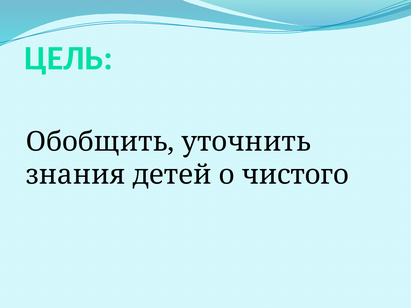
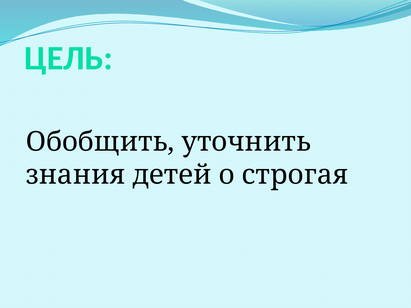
чистого: чистого -> строгая
